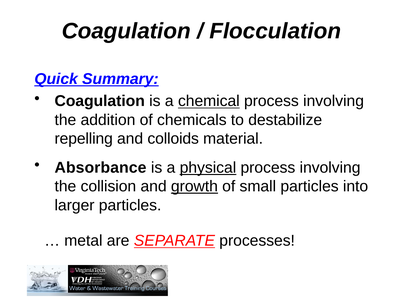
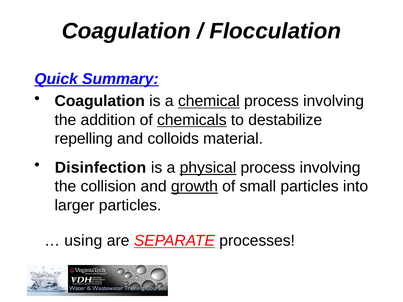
chemicals underline: none -> present
Absorbance: Absorbance -> Disinfection
metal: metal -> using
